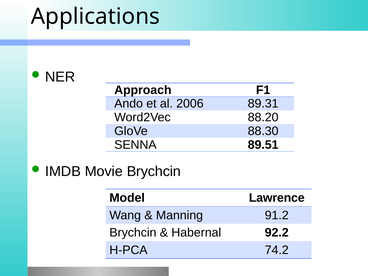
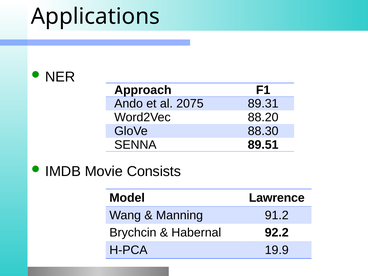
2006: 2006 -> 2075
Movie Brychcin: Brychcin -> Consists
74.2: 74.2 -> 19.9
